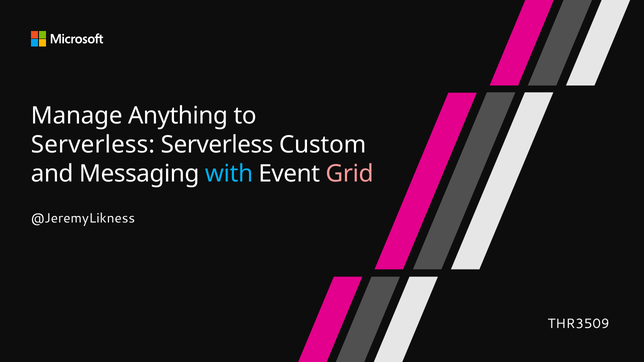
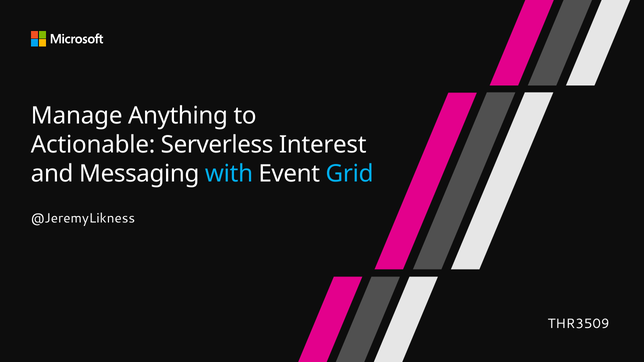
Serverless at (93, 145): Serverless -> Actionable
Custom: Custom -> Interest
Grid colour: pink -> light blue
